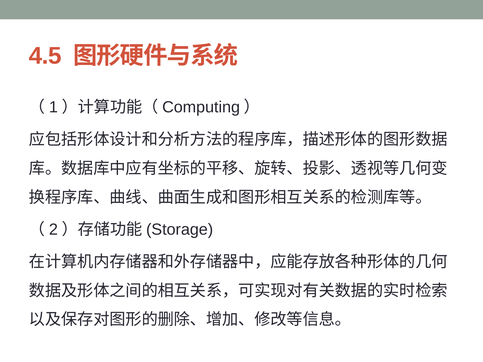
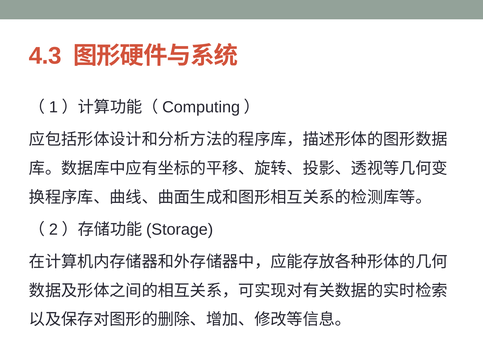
4.5: 4.5 -> 4.3
